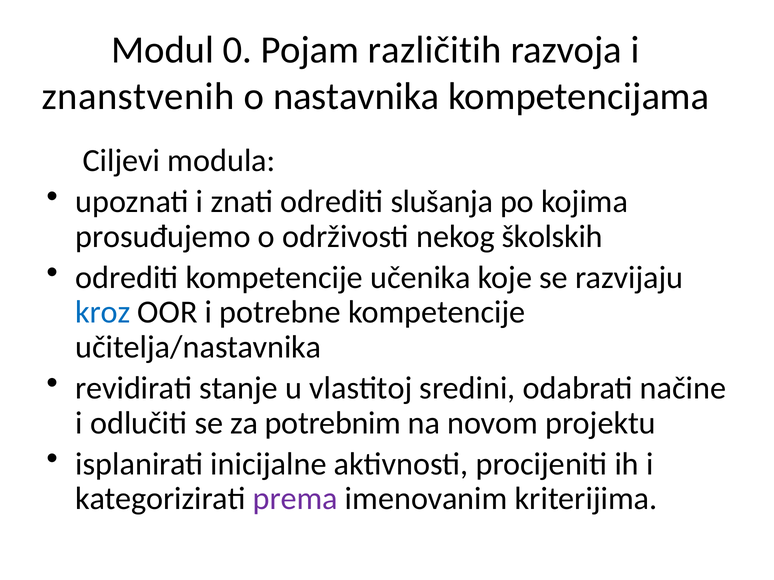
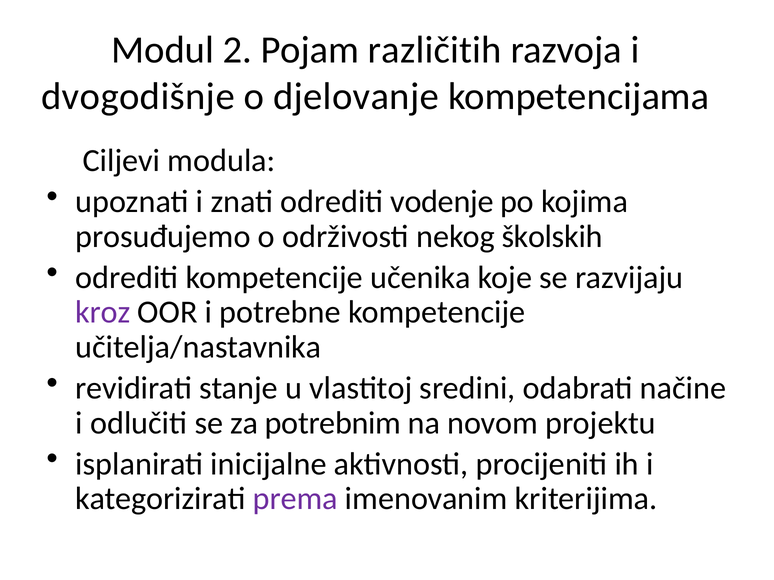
0: 0 -> 2
znanstvenih: znanstvenih -> dvogodišnje
nastavnika: nastavnika -> djelovanje
slušanja: slušanja -> vodenje
kroz colour: blue -> purple
